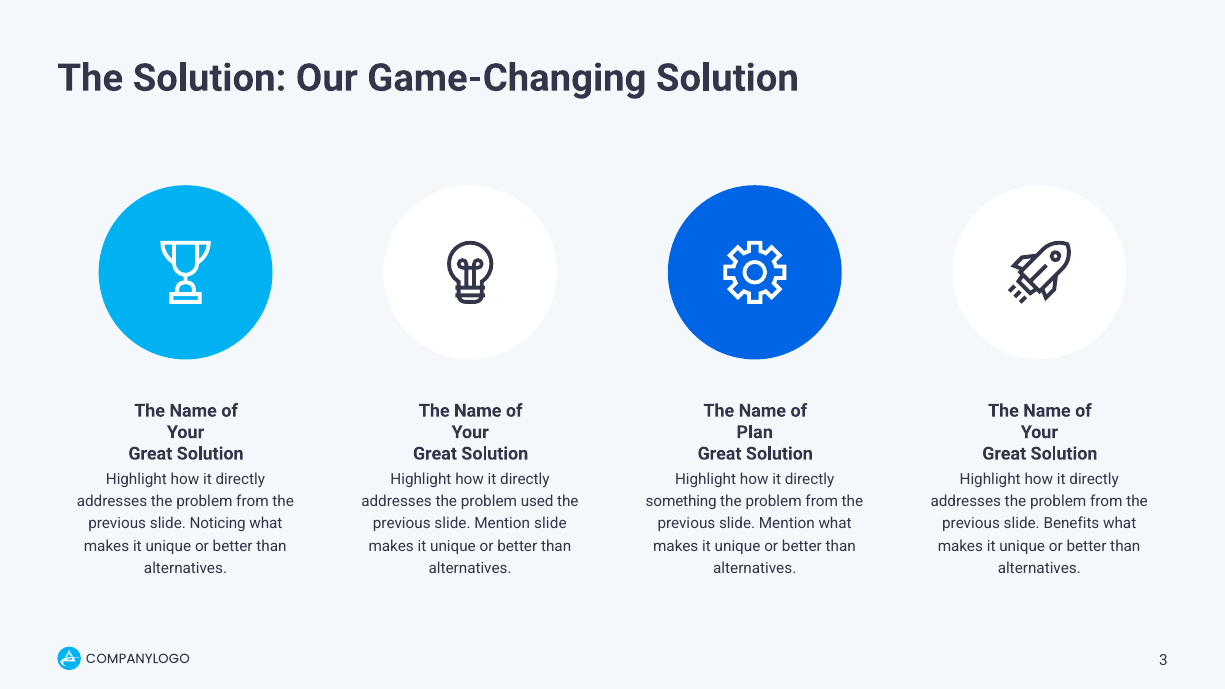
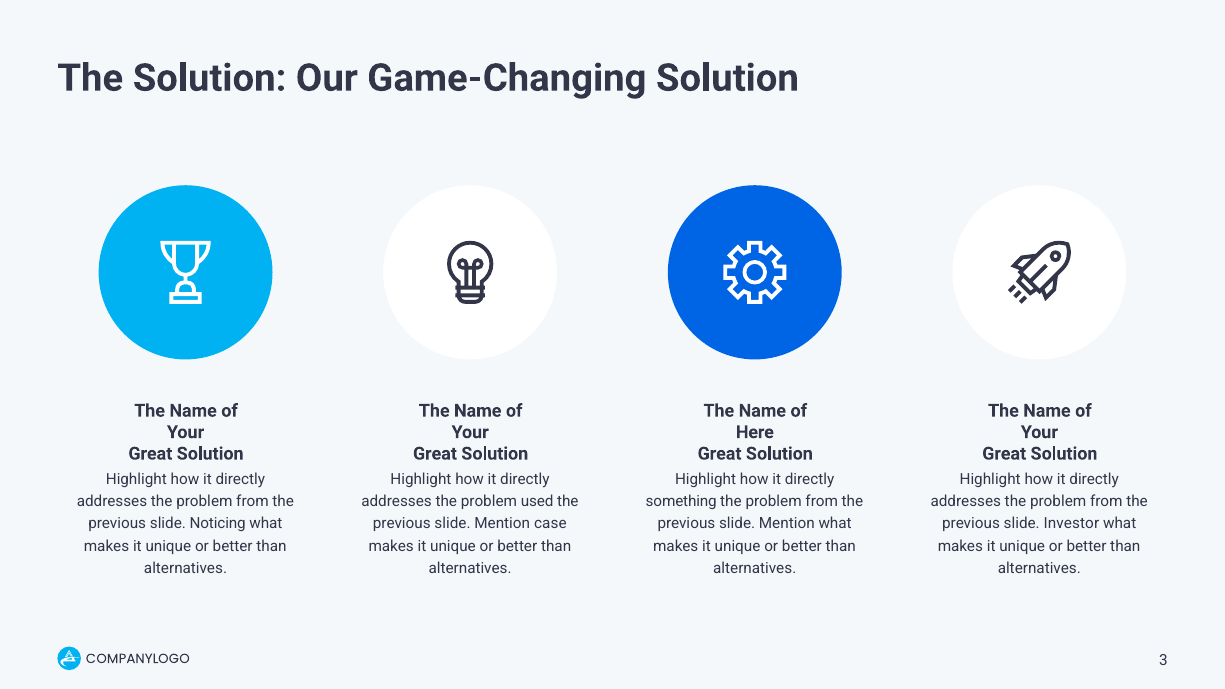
Plan: Plan -> Here
Mention slide: slide -> case
Benefits: Benefits -> Investor
